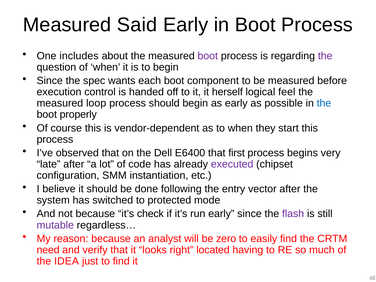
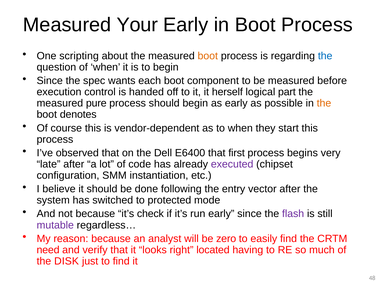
Said: Said -> Your
includes: includes -> scripting
boot at (208, 56) colour: purple -> orange
the at (325, 56) colour: purple -> blue
feel: feel -> part
loop: loop -> pure
the at (324, 103) colour: blue -> orange
properly: properly -> denotes
IDEA: IDEA -> DISK
